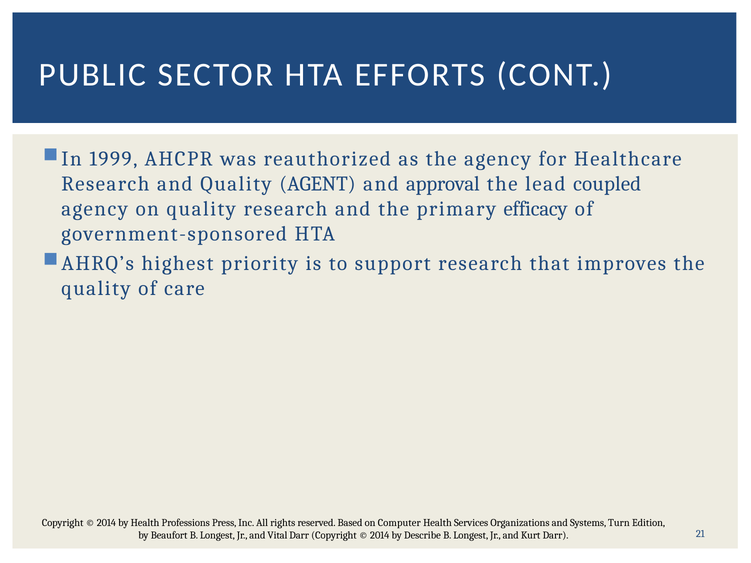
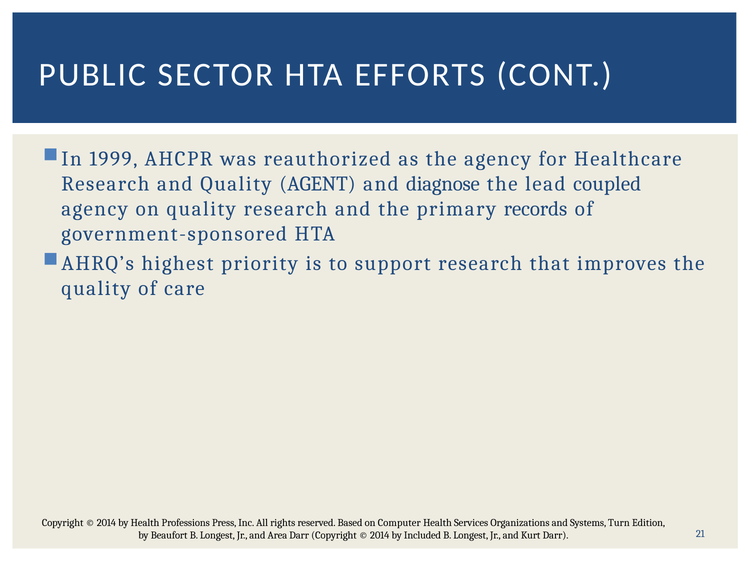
approval: approval -> diagnose
efficacy: efficacy -> records
Vital: Vital -> Area
Describe: Describe -> Included
